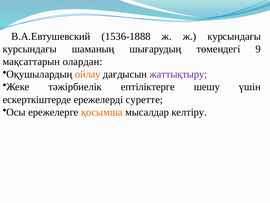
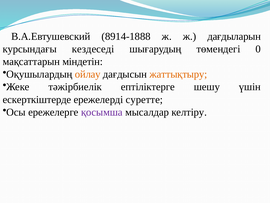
1536-1888: 1536-1888 -> 8914-1888
ж курсындағы: курсындағы -> дағдыларын
шаманың: шаманың -> кездеседі
9: 9 -> 0
олардан: олардан -> міндетін
жаттықтыру colour: purple -> orange
қосымша colour: orange -> purple
